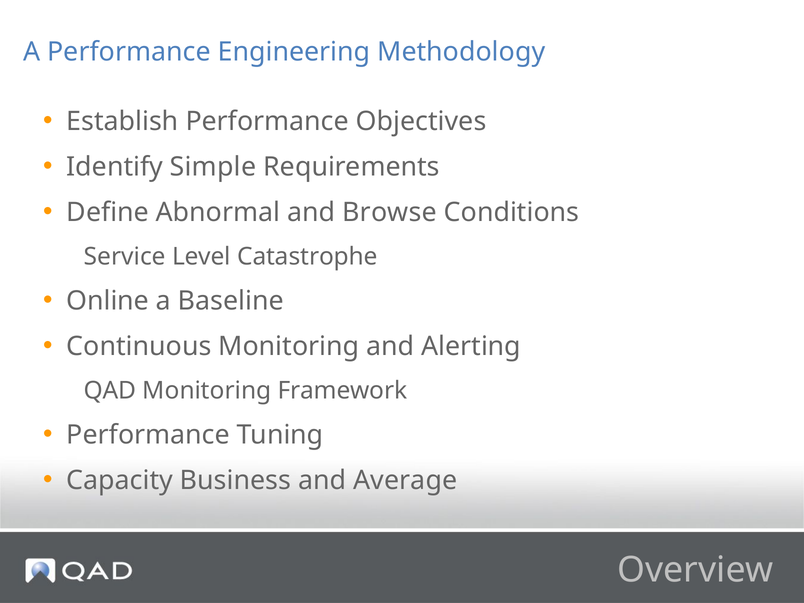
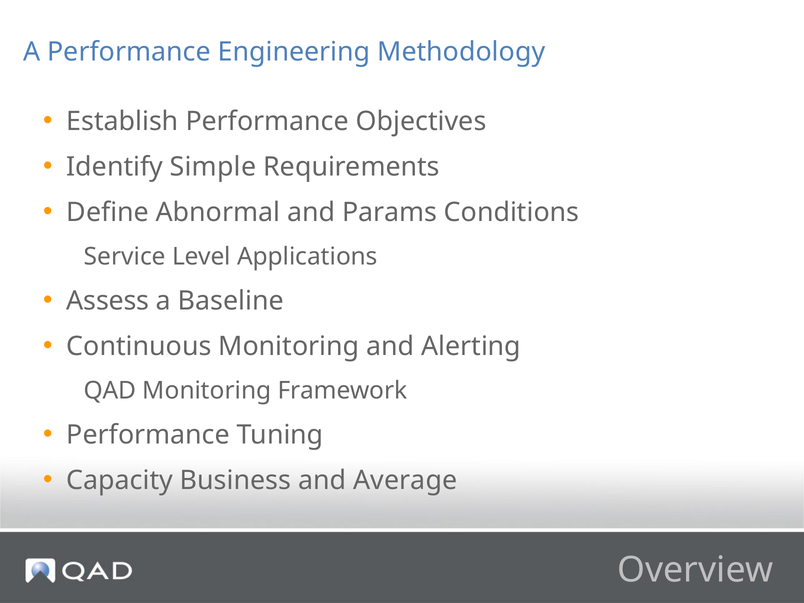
Browse: Browse -> Params
Catastrophe: Catastrophe -> Applications
Online: Online -> Assess
